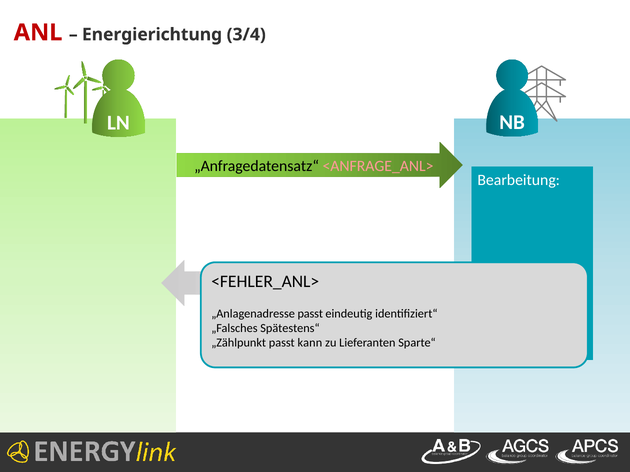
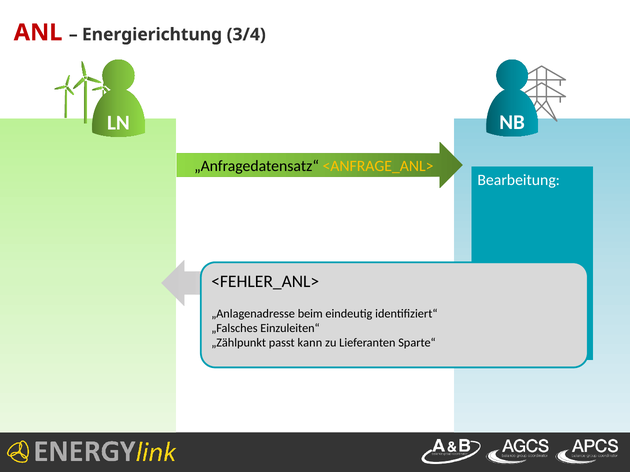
<ANFRAGE_ANL> colour: pink -> yellow
„Anlagenadresse passt: passt -> beim
Spätestens“: Spätestens“ -> Einzuleiten“
